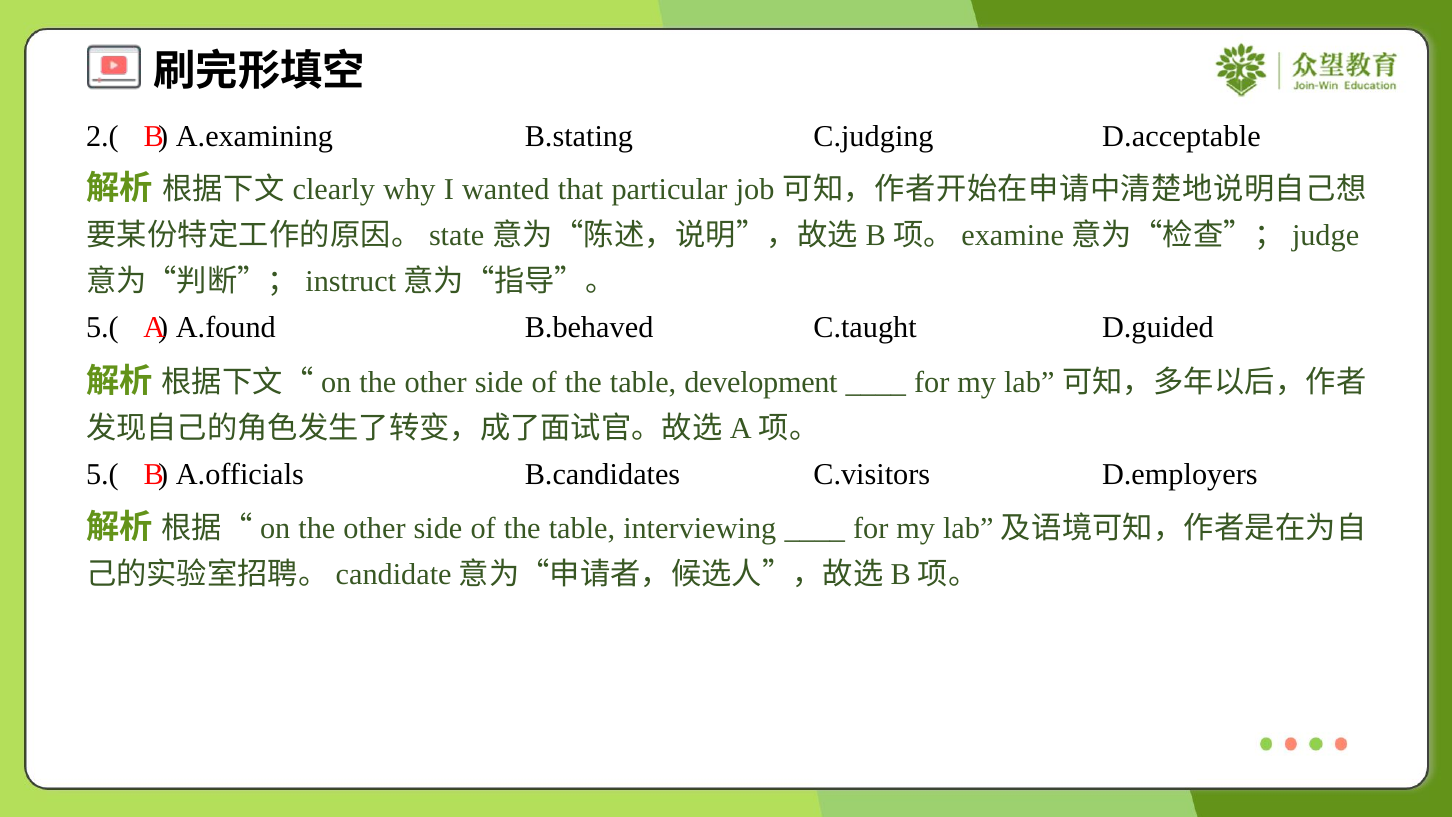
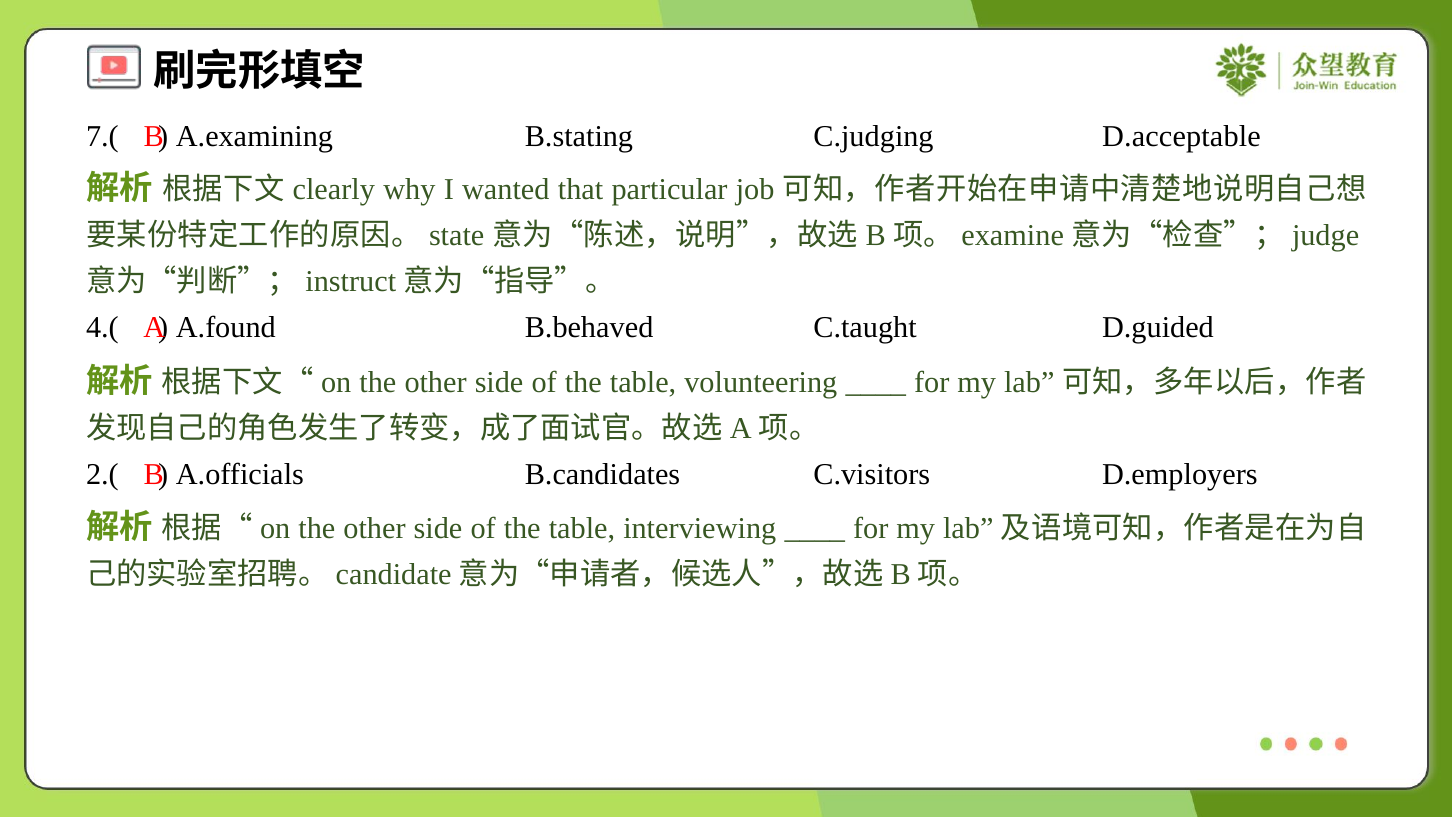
2.(: 2.( -> 7.(
5.( at (102, 328): 5.( -> 4.(
development: development -> volunteering
5.( at (102, 474): 5.( -> 2.(
